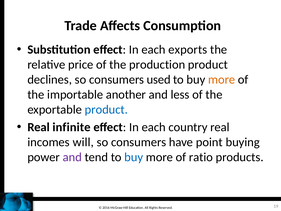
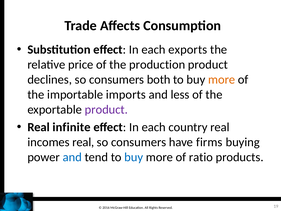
used: used -> both
another: another -> imports
product at (106, 110) colour: blue -> purple
incomes will: will -> real
point: point -> firms
and at (72, 157) colour: purple -> blue
